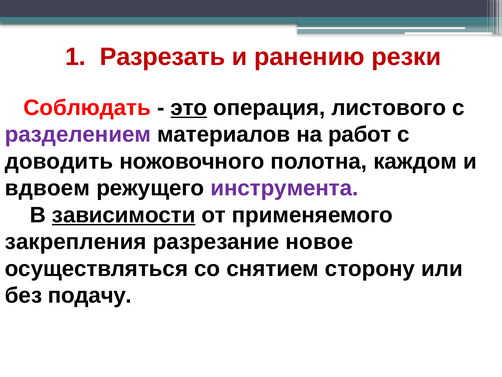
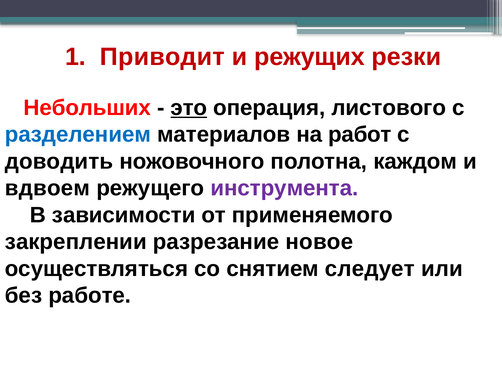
Разрезать: Разрезать -> Приводит
ранению: ранению -> режущих
Соблюдать: Соблюдать -> Небольших
разделением colour: purple -> blue
зависимости underline: present -> none
закрепления: закрепления -> закреплении
сторону: сторону -> следует
подачу: подачу -> работе
